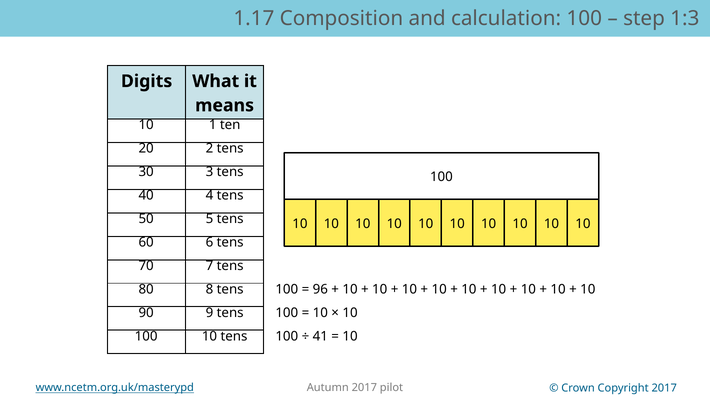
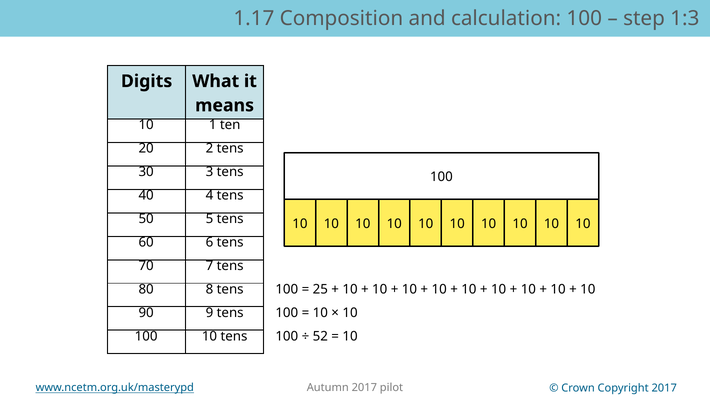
96: 96 -> 25
41: 41 -> 52
